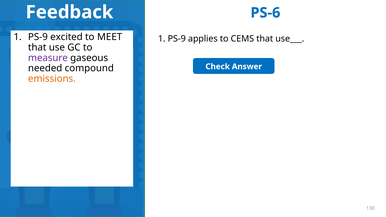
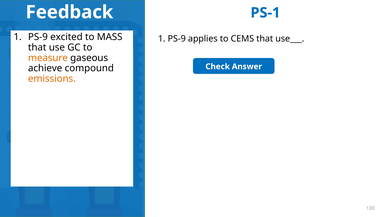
PS-6: PS-6 -> PS-1
MEET: MEET -> MASS
measure colour: purple -> orange
needed: needed -> achieve
